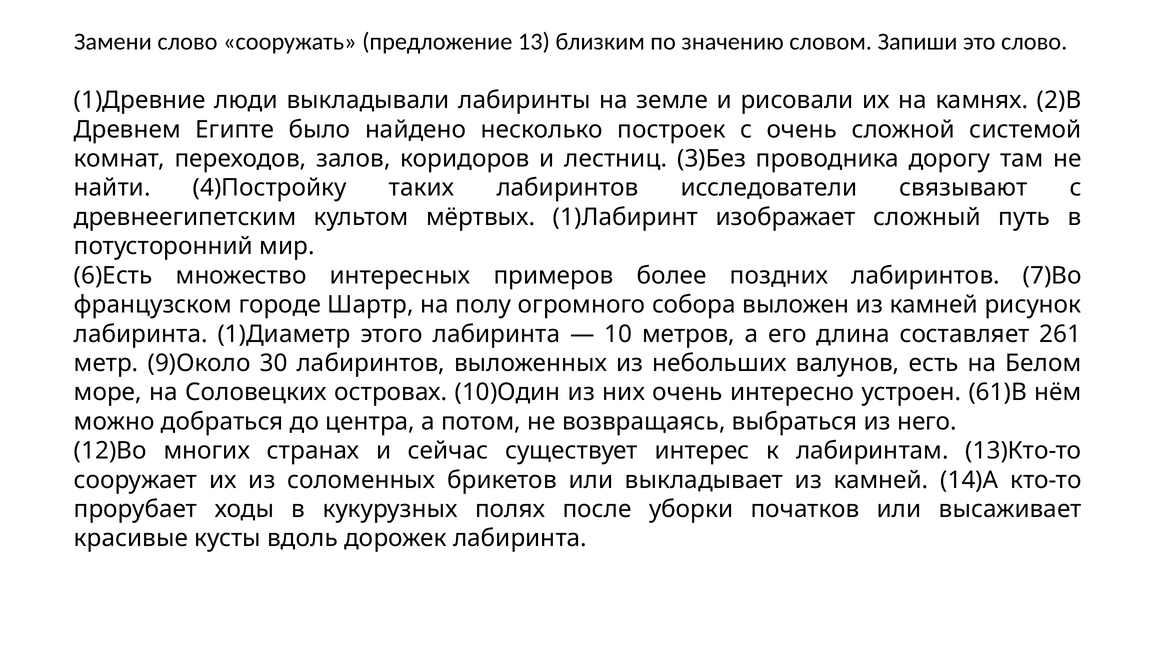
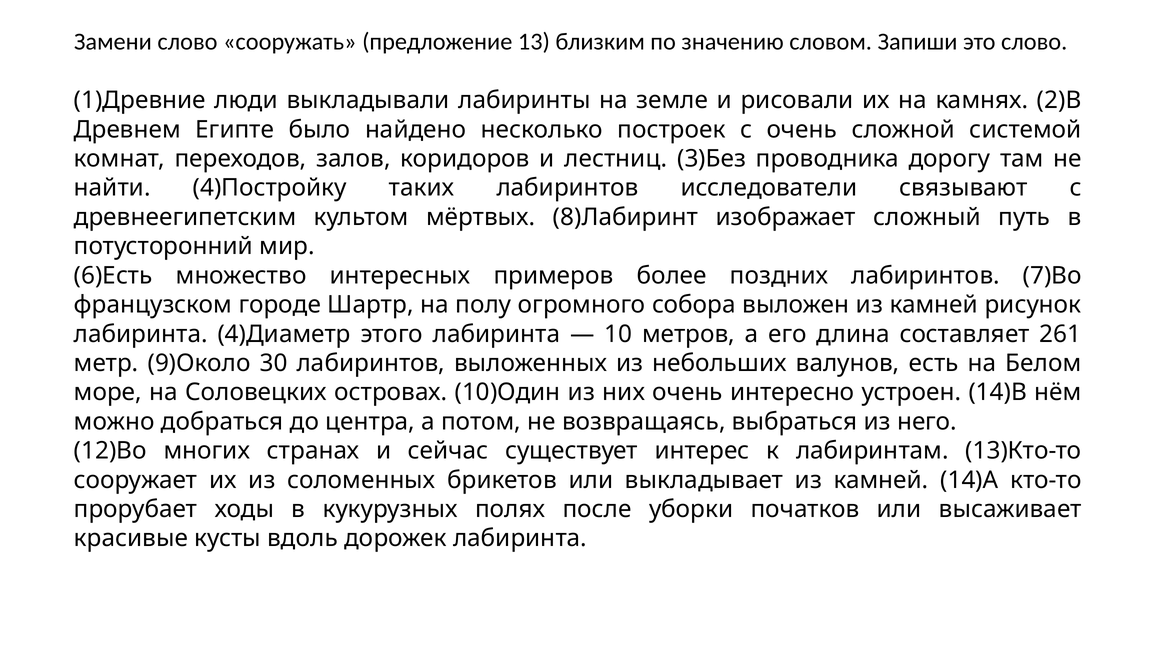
1)Лабиринт: 1)Лабиринт -> 8)Лабиринт
1)Диаметр: 1)Диаметр -> 4)Диаметр
61)В: 61)В -> 14)В
